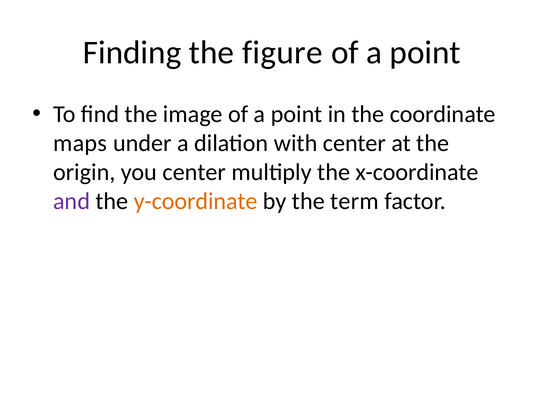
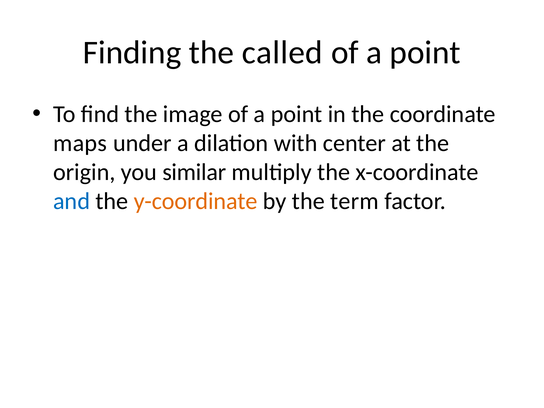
figure: figure -> called
you center: center -> similar
and colour: purple -> blue
